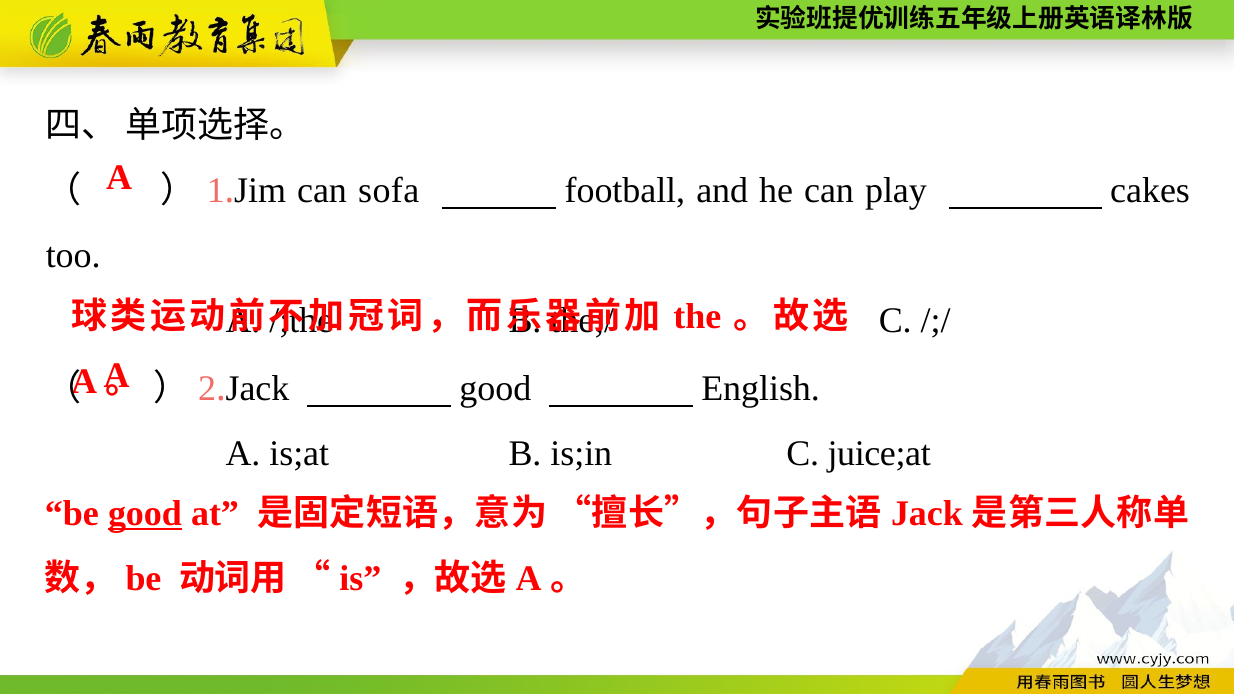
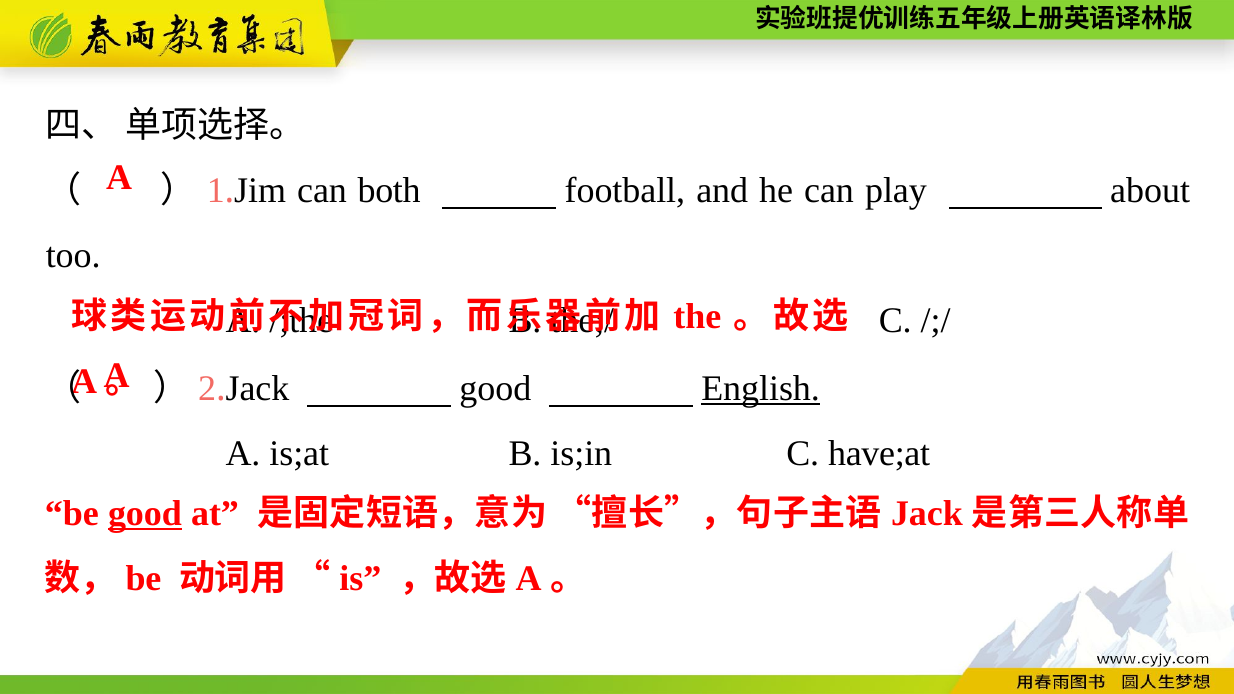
sofa: sofa -> both
cakes: cakes -> about
English underline: none -> present
juice;at: juice;at -> have;at
